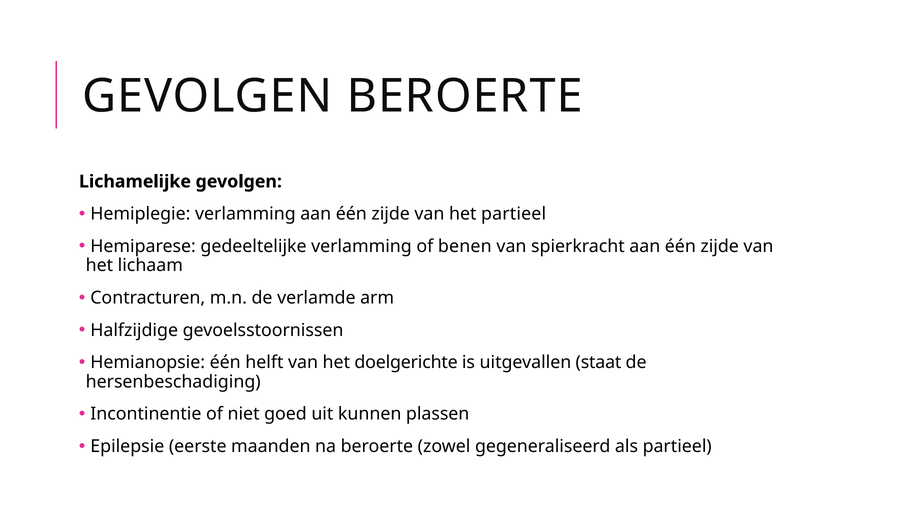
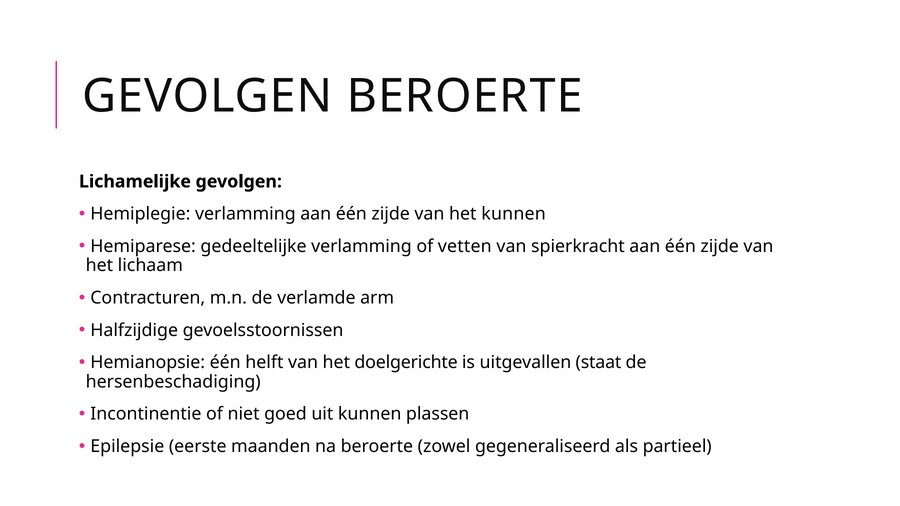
het partieel: partieel -> kunnen
benen: benen -> vetten
